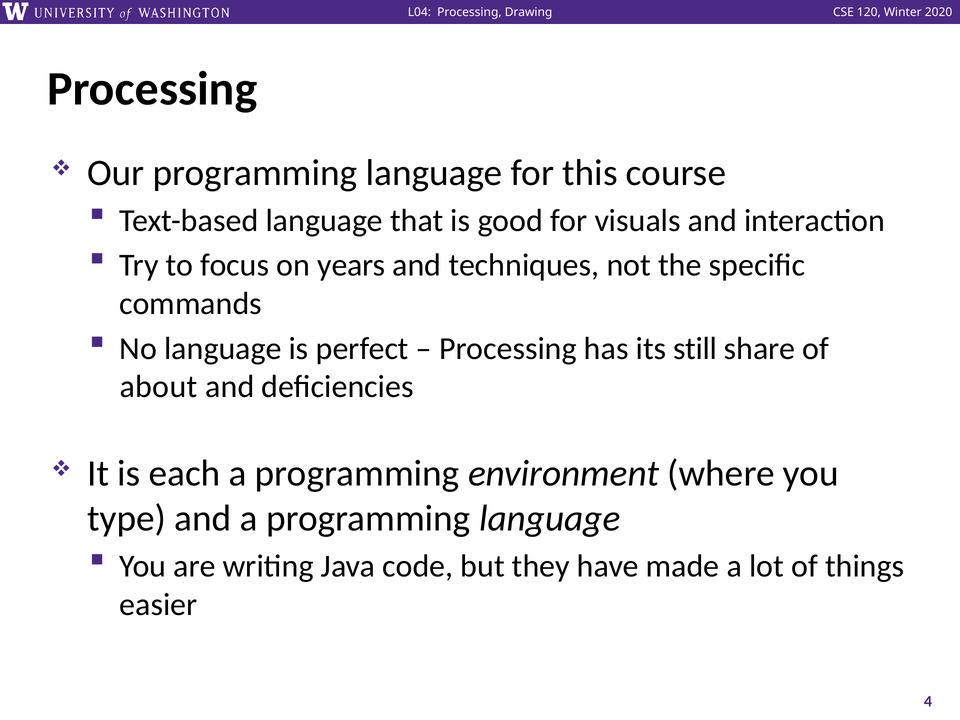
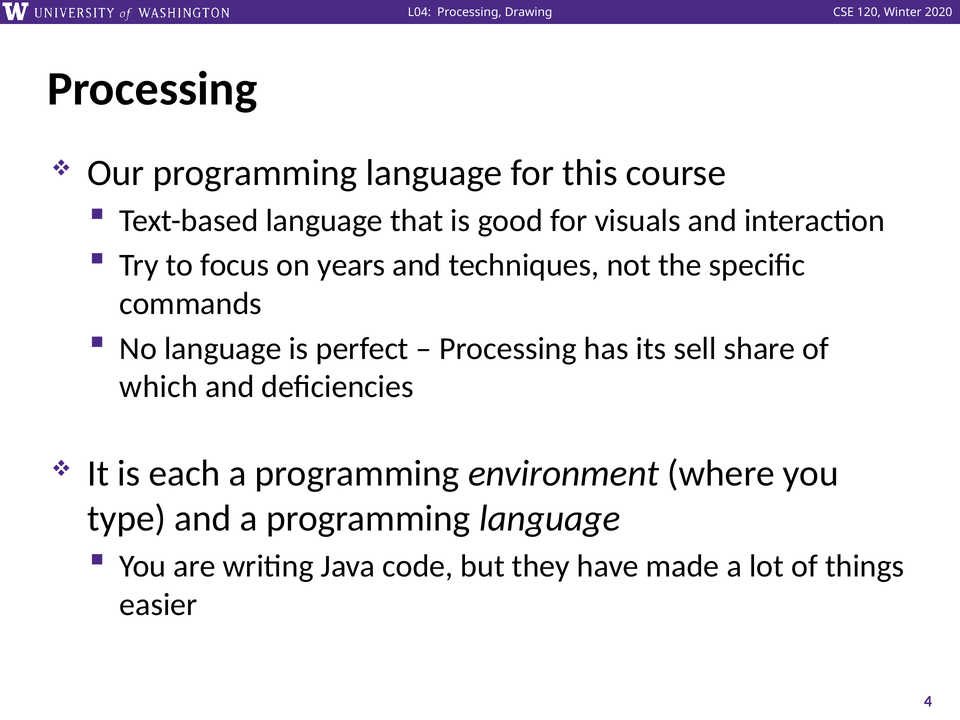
still: still -> sell
about: about -> which
